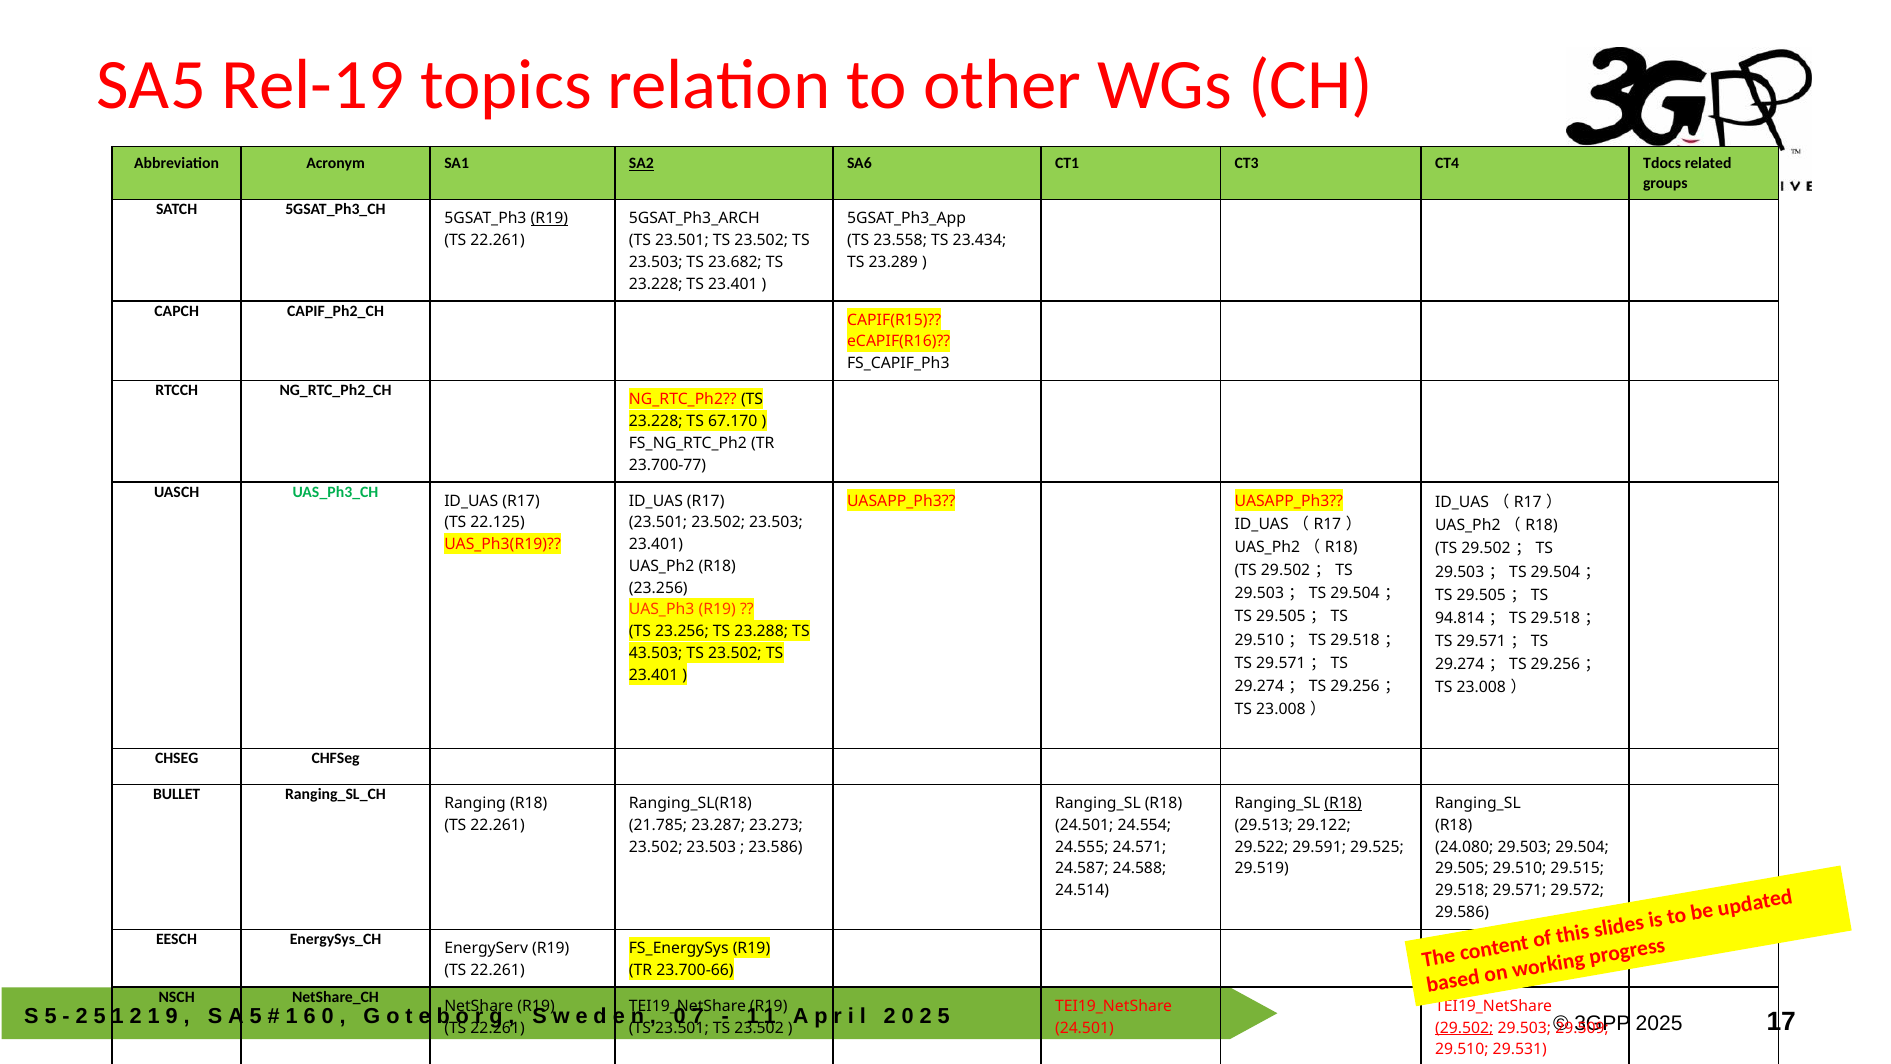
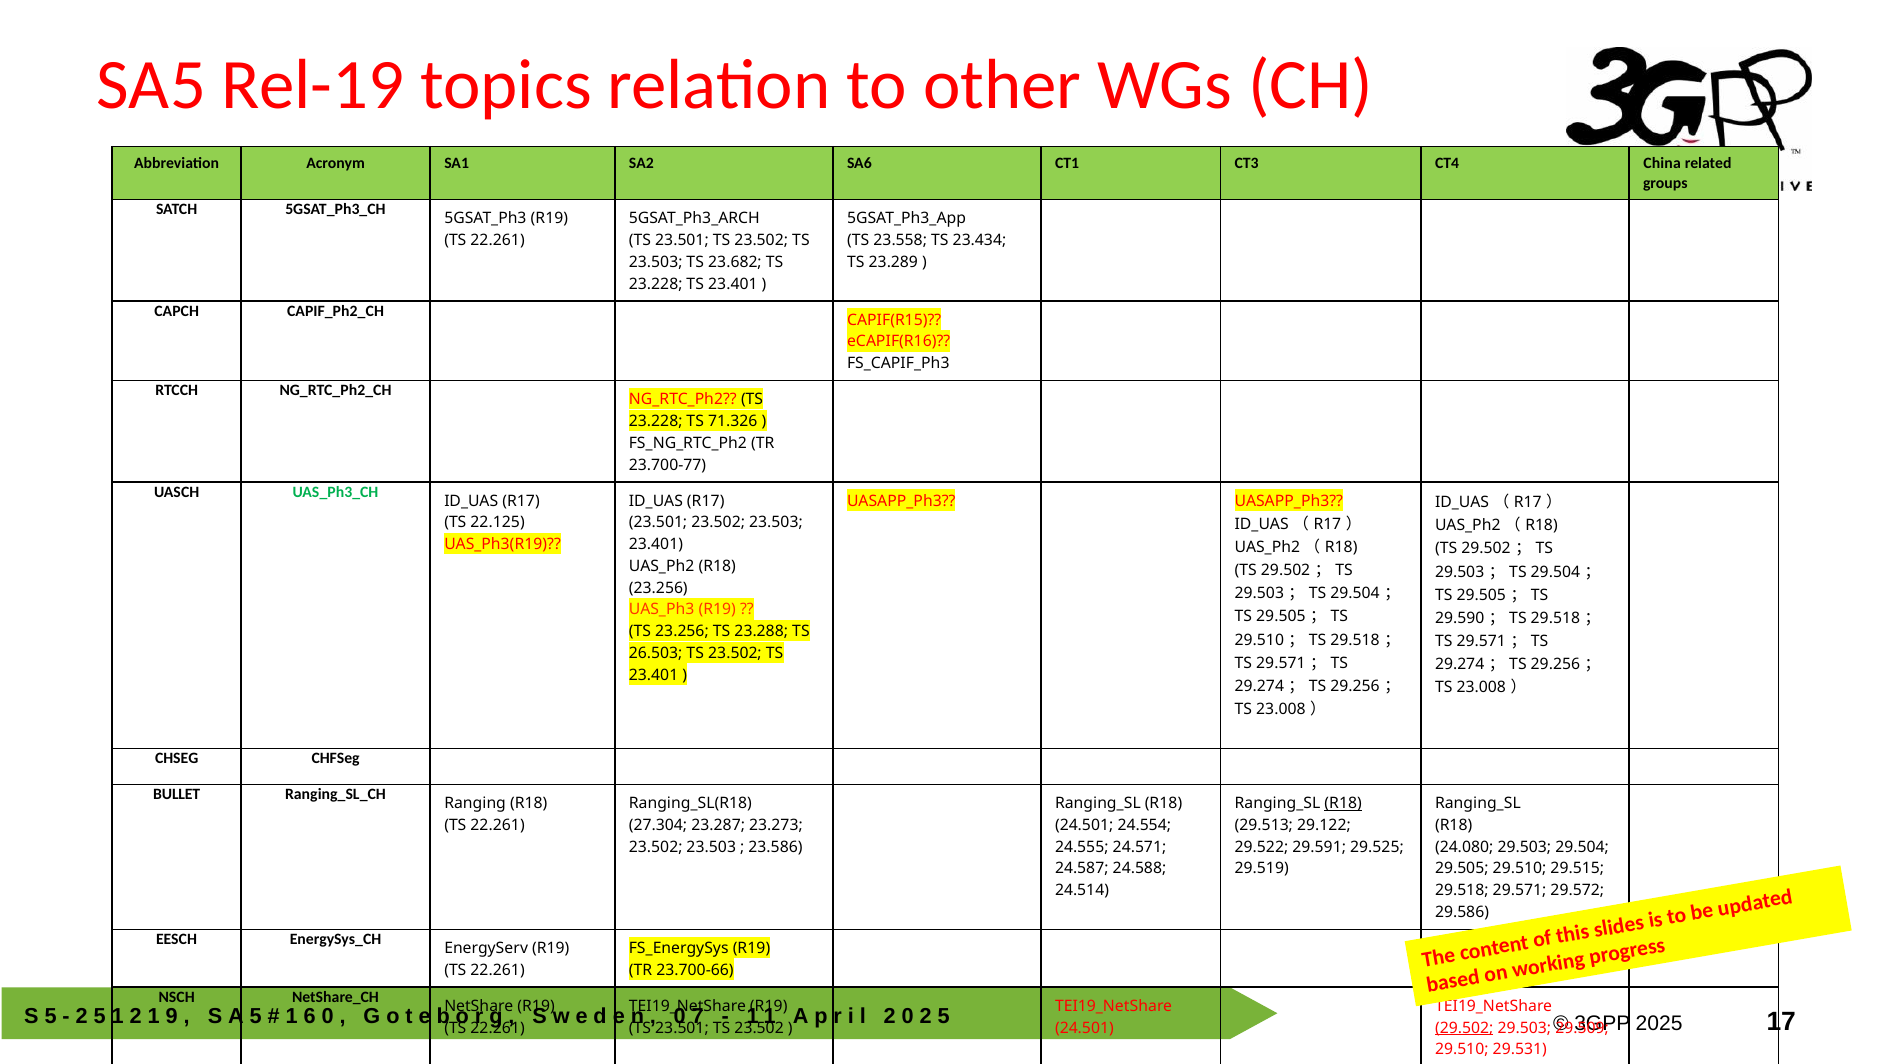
SA2 underline: present -> none
Tdocs: Tdocs -> China
R19 at (549, 218) underline: present -> none
67.170: 67.170 -> 71.326
94.814: 94.814 -> 29.590
43.503: 43.503 -> 26.503
21.785: 21.785 -> 27.304
